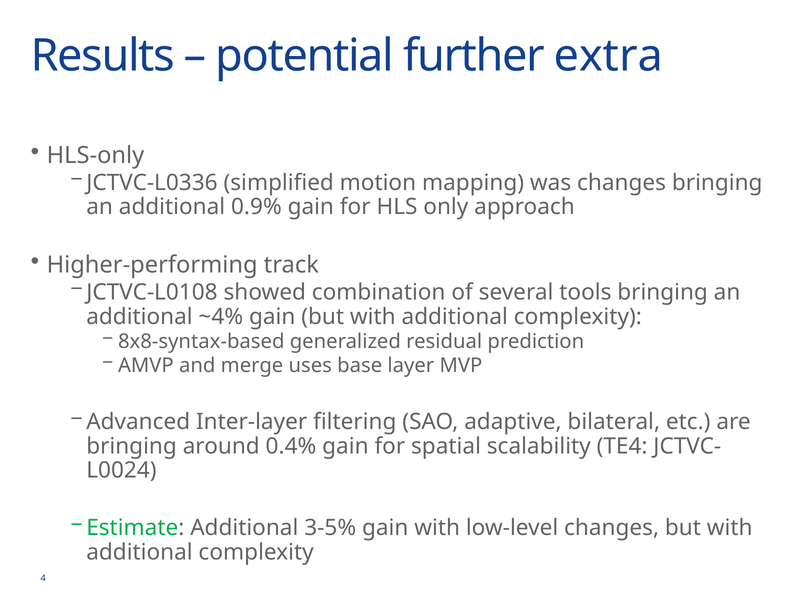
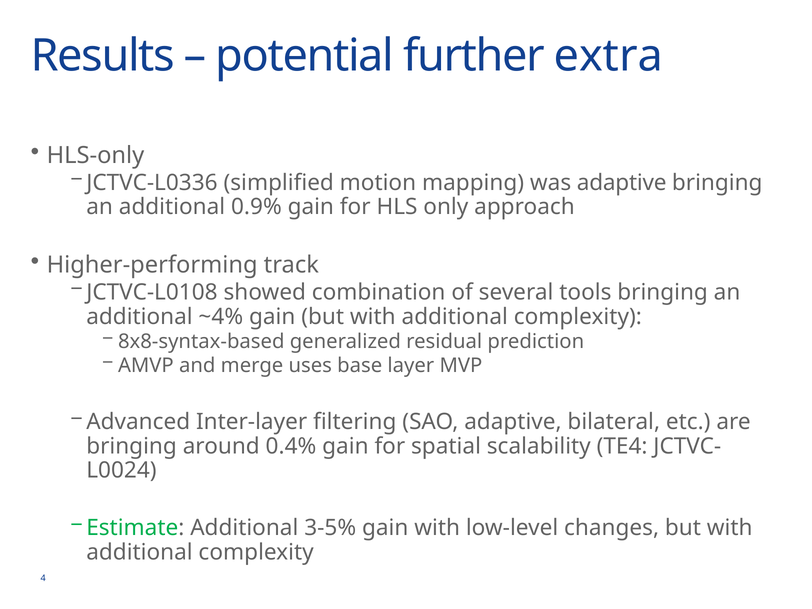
was changes: changes -> adaptive
